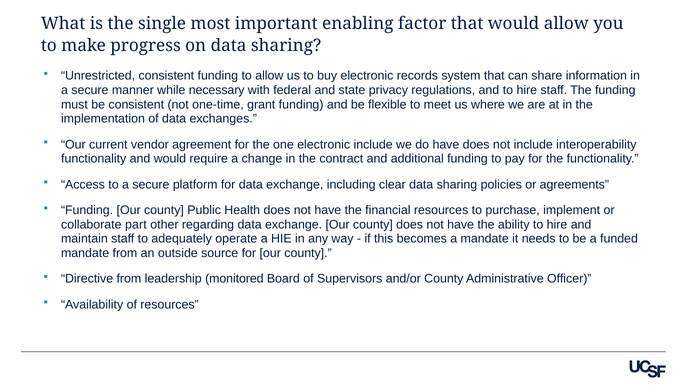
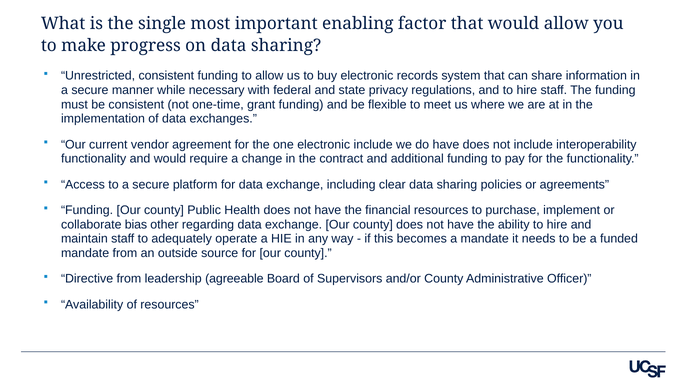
part: part -> bias
monitored: monitored -> agreeable
